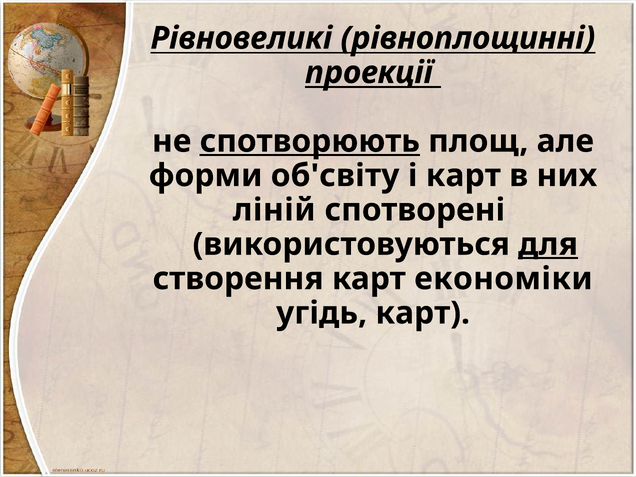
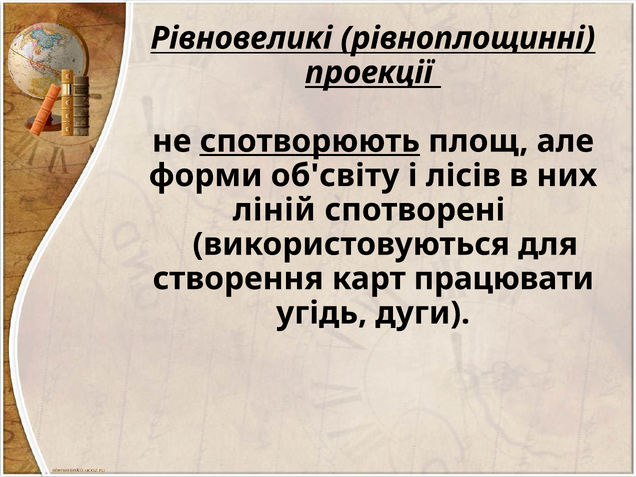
і карт: карт -> лісів
для underline: present -> none
економіки: економіки -> працювати
угідь карт: карт -> дуги
